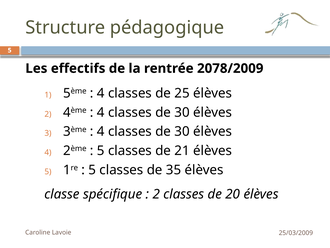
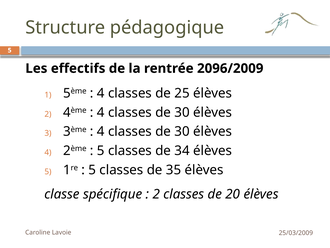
2078/2009: 2078/2009 -> 2096/2009
21: 21 -> 34
